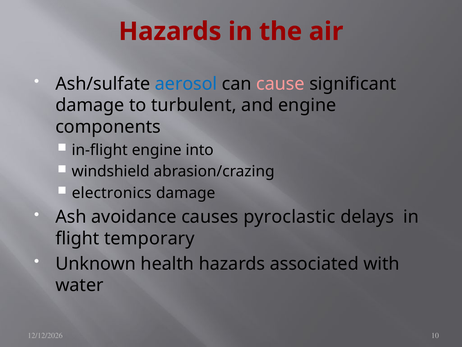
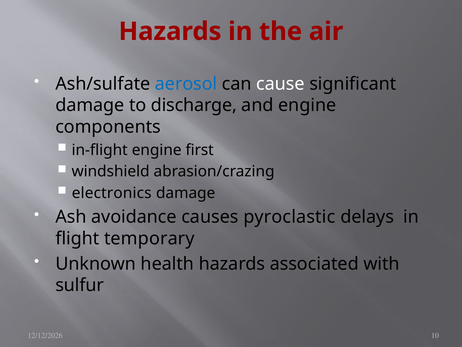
cause colour: pink -> white
turbulent: turbulent -> discharge
into: into -> first
water: water -> sulfur
